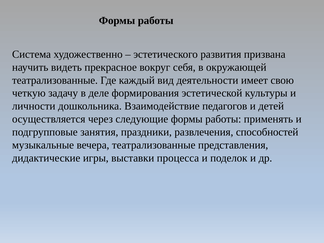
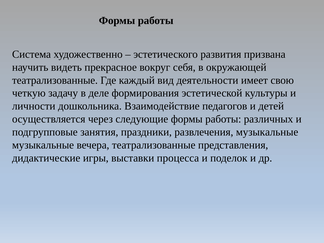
применять: применять -> различных
развлечения способностей: способностей -> музыкальные
